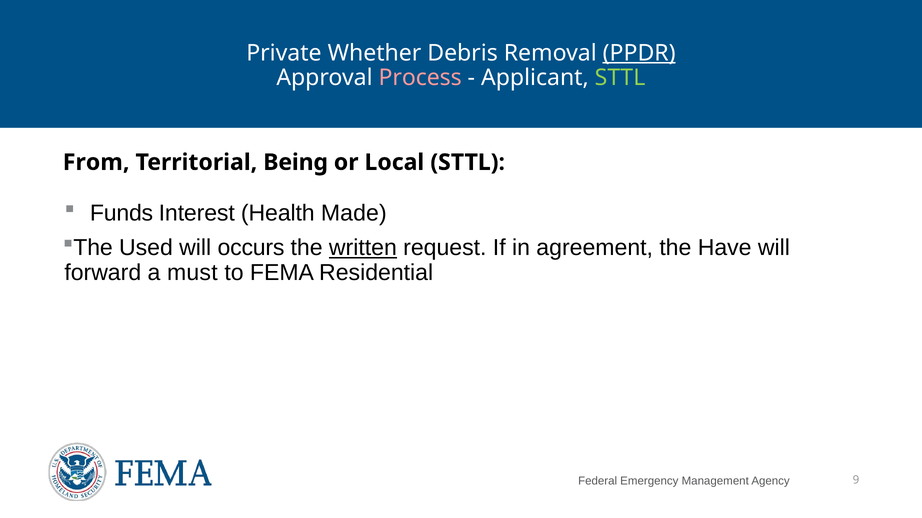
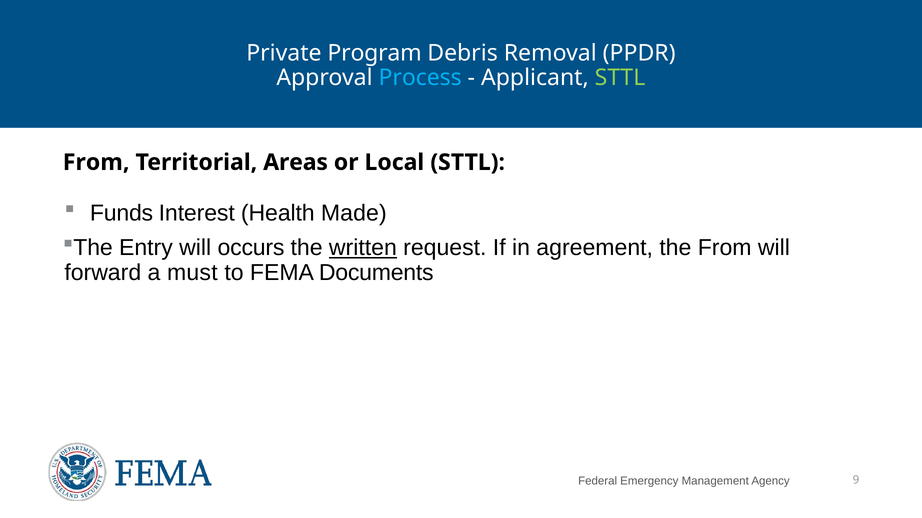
Whether: Whether -> Program
PPDR underline: present -> none
Process colour: pink -> light blue
Being: Being -> Areas
Used: Used -> Entry
the Have: Have -> From
Residential: Residential -> Documents
